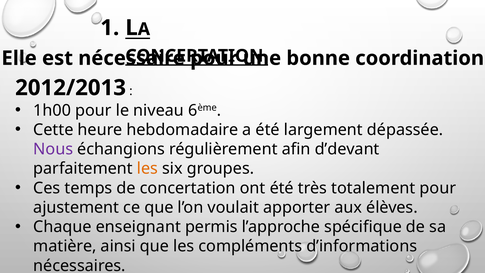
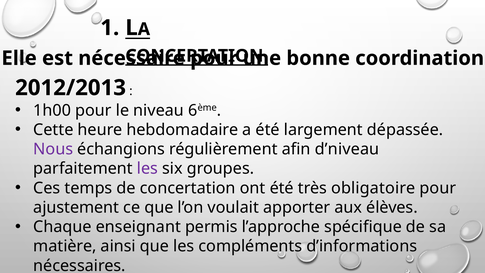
d’devant: d’devant -> d’niveau
les at (148, 169) colour: orange -> purple
totalement: totalement -> obligatoire
